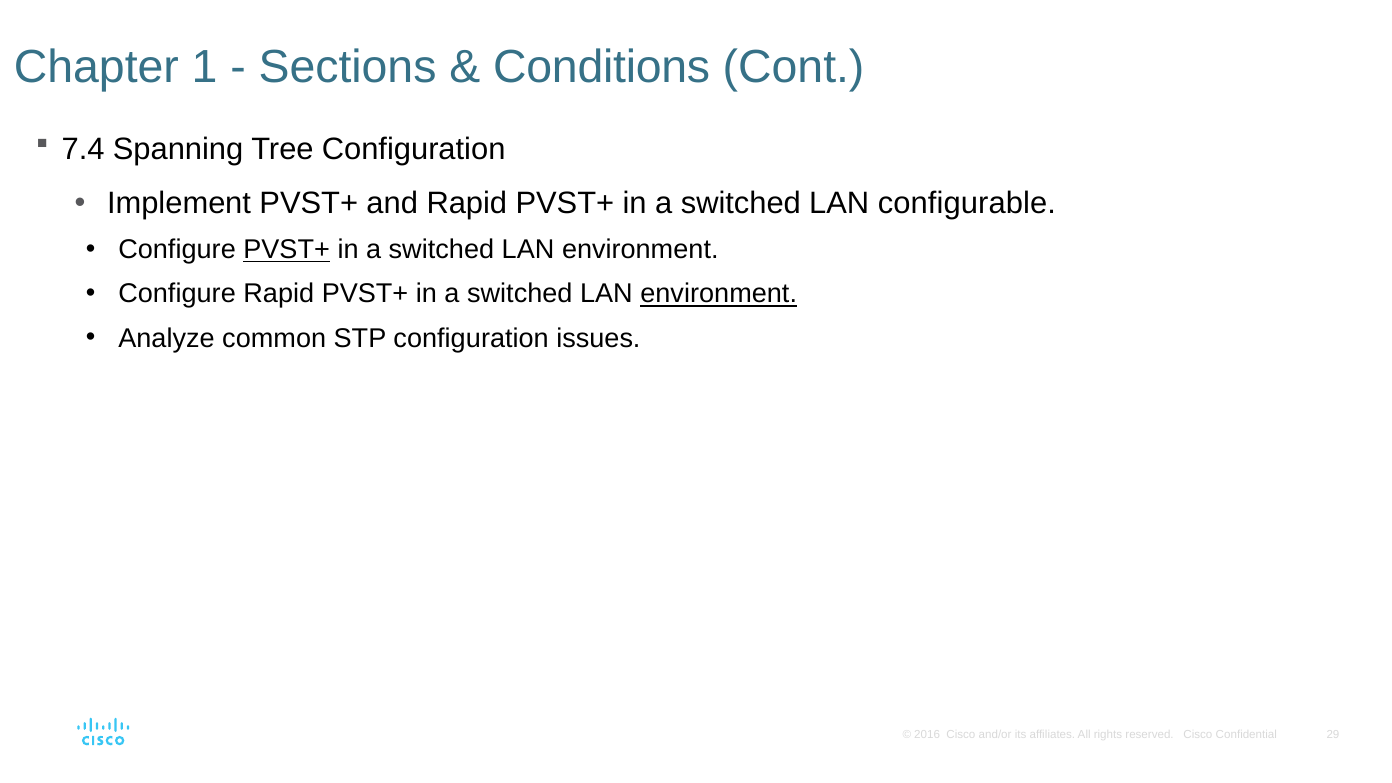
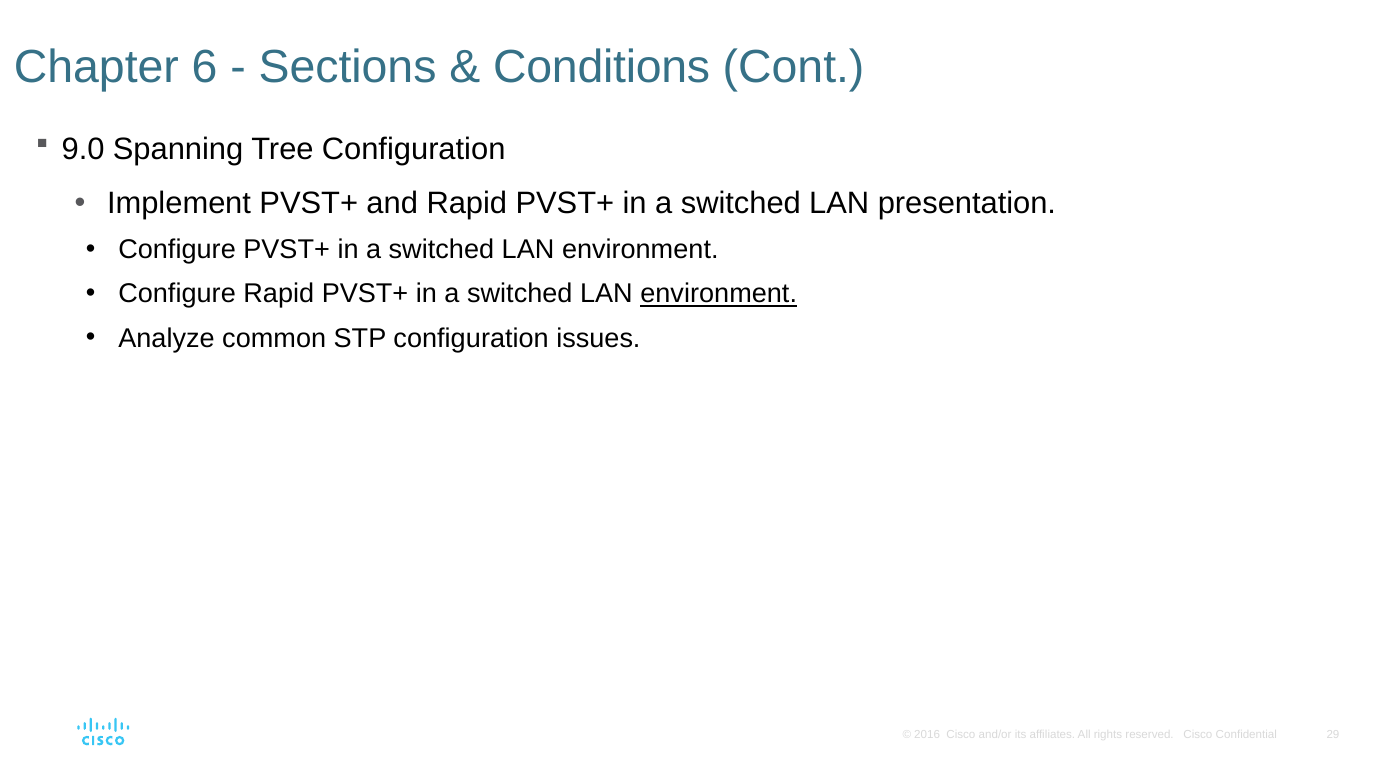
1: 1 -> 6
7.4: 7.4 -> 9.0
configurable: configurable -> presentation
PVST+ at (287, 250) underline: present -> none
